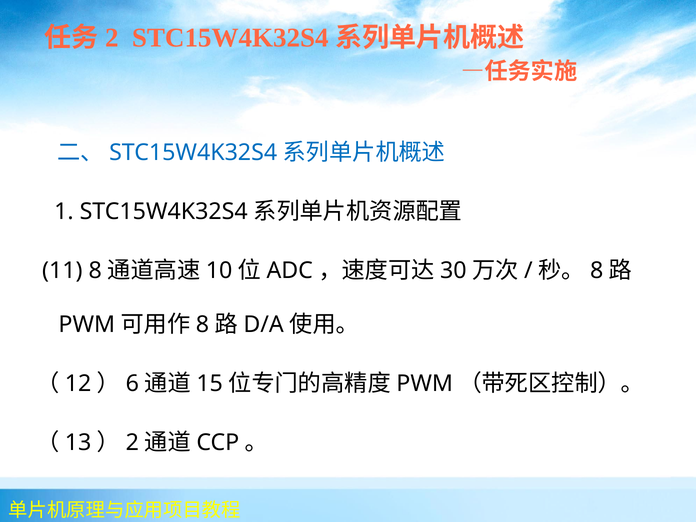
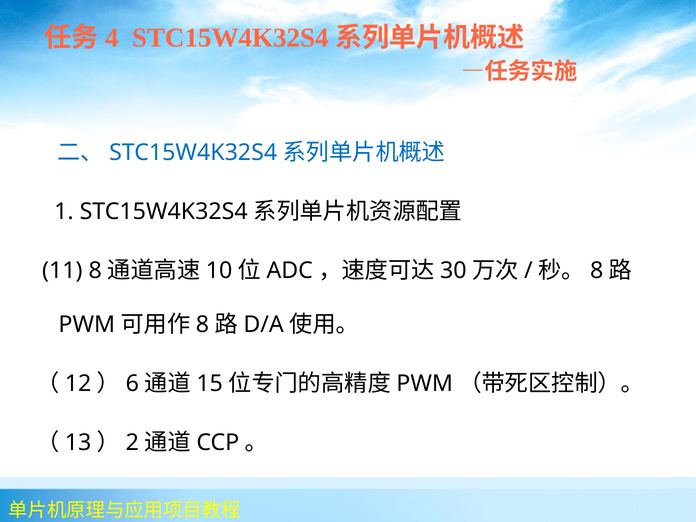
2 at (112, 38): 2 -> 4
